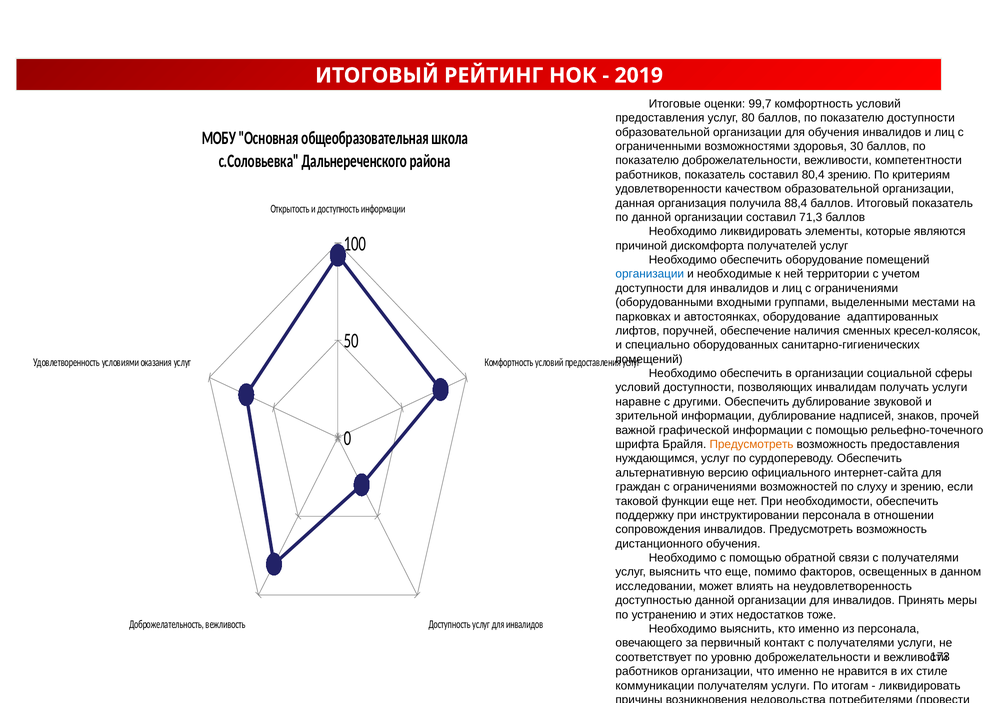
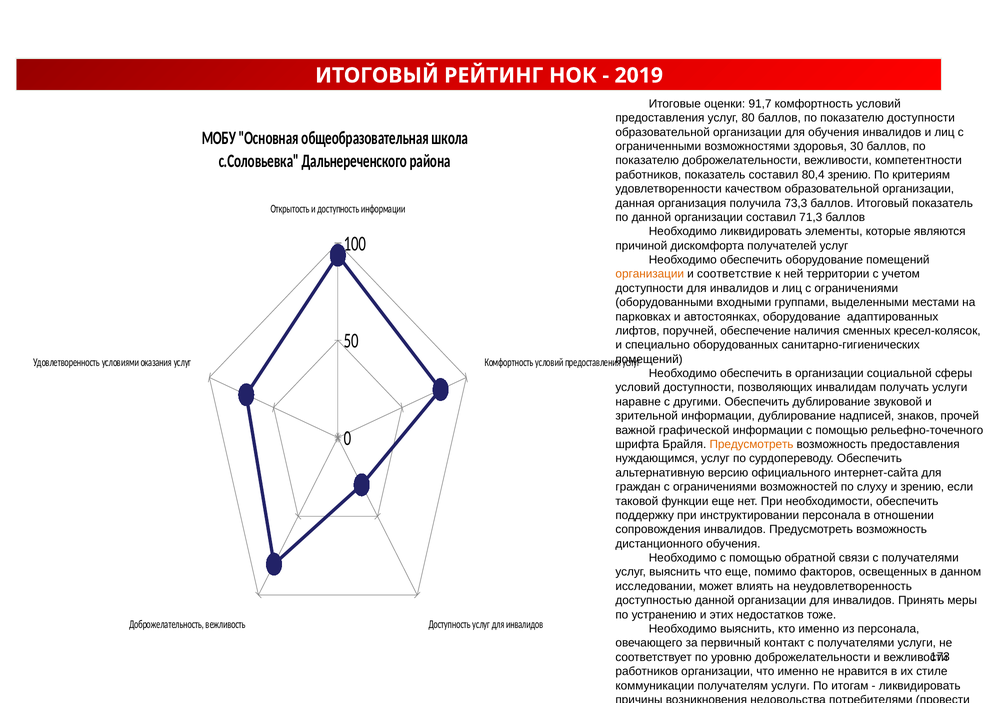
99,7: 99,7 -> 91,7
88,4: 88,4 -> 73,3
организации at (650, 274) colour: blue -> orange
и необходимые: необходимые -> соответствие
